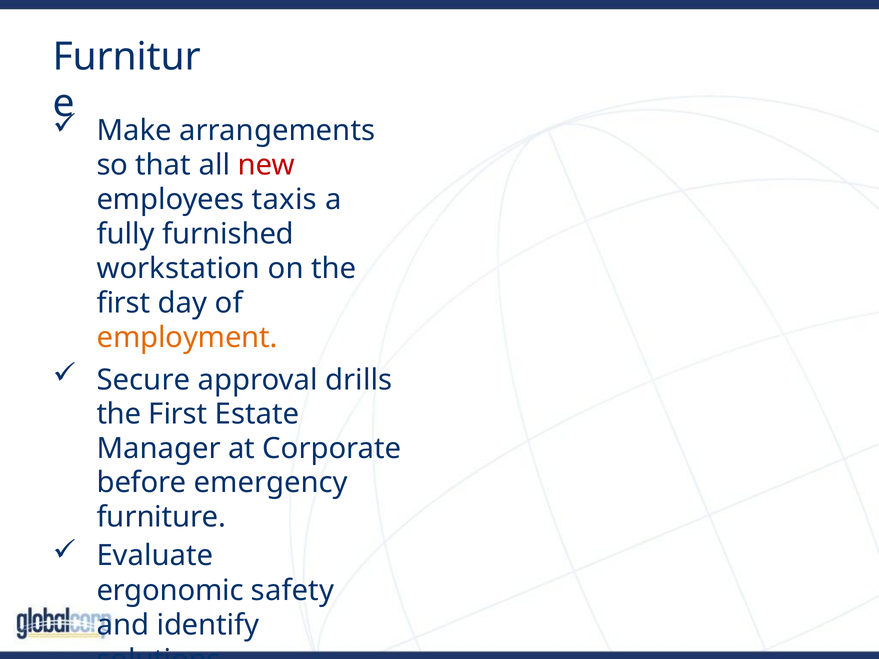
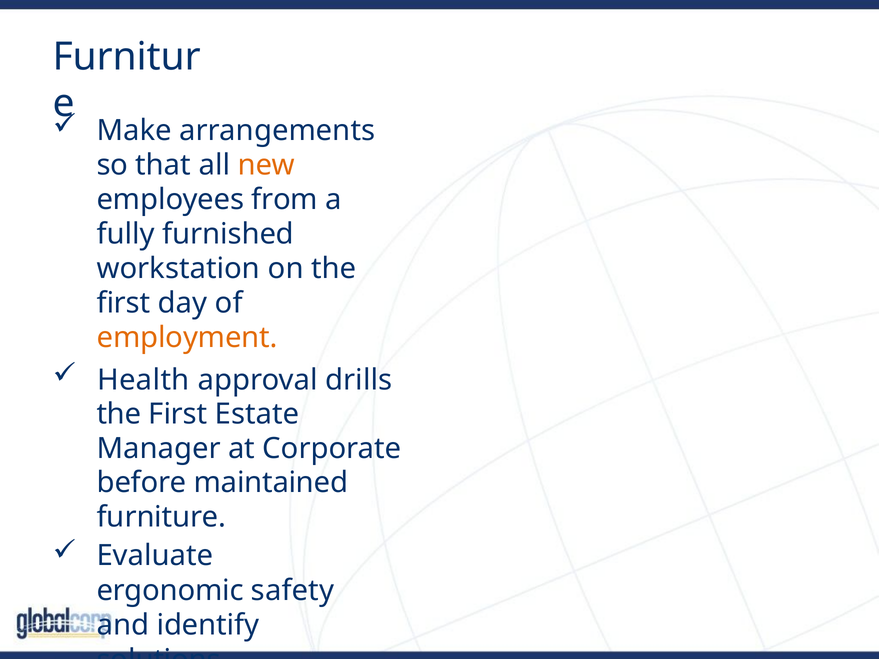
new colour: red -> orange
taxis: taxis -> from
Secure: Secure -> Health
emergency: emergency -> maintained
